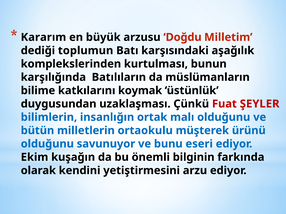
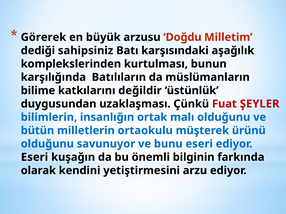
Kararım: Kararım -> Görerek
toplumun: toplumun -> sahipsiniz
koymak: koymak -> değildir
Ekim at (35, 157): Ekim -> Eseri
